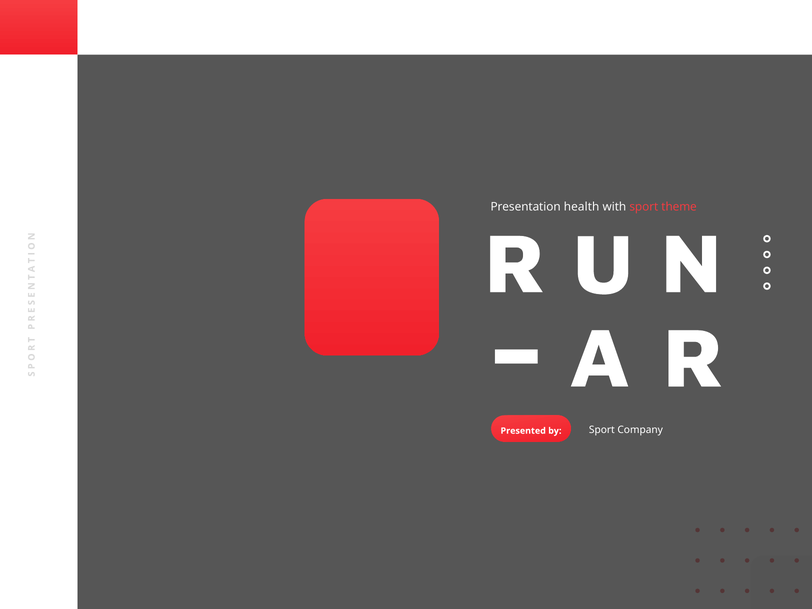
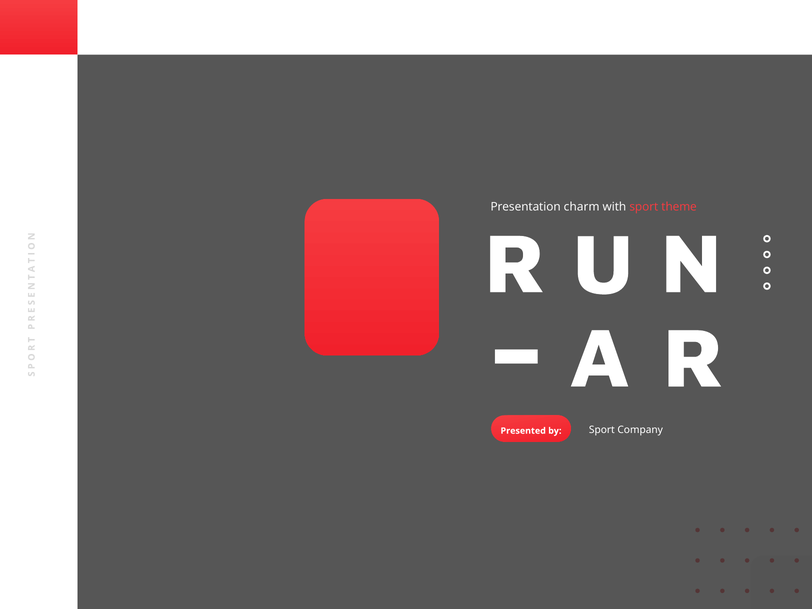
health: health -> charm
